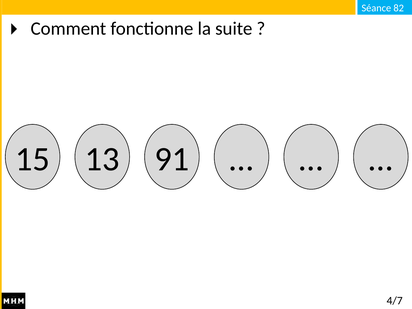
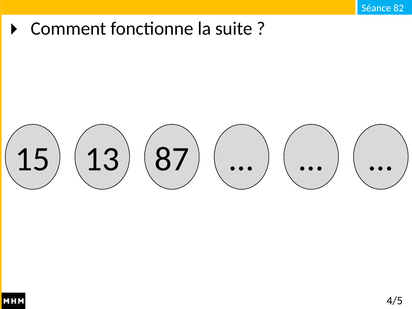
91: 91 -> 87
4/7: 4/7 -> 4/5
